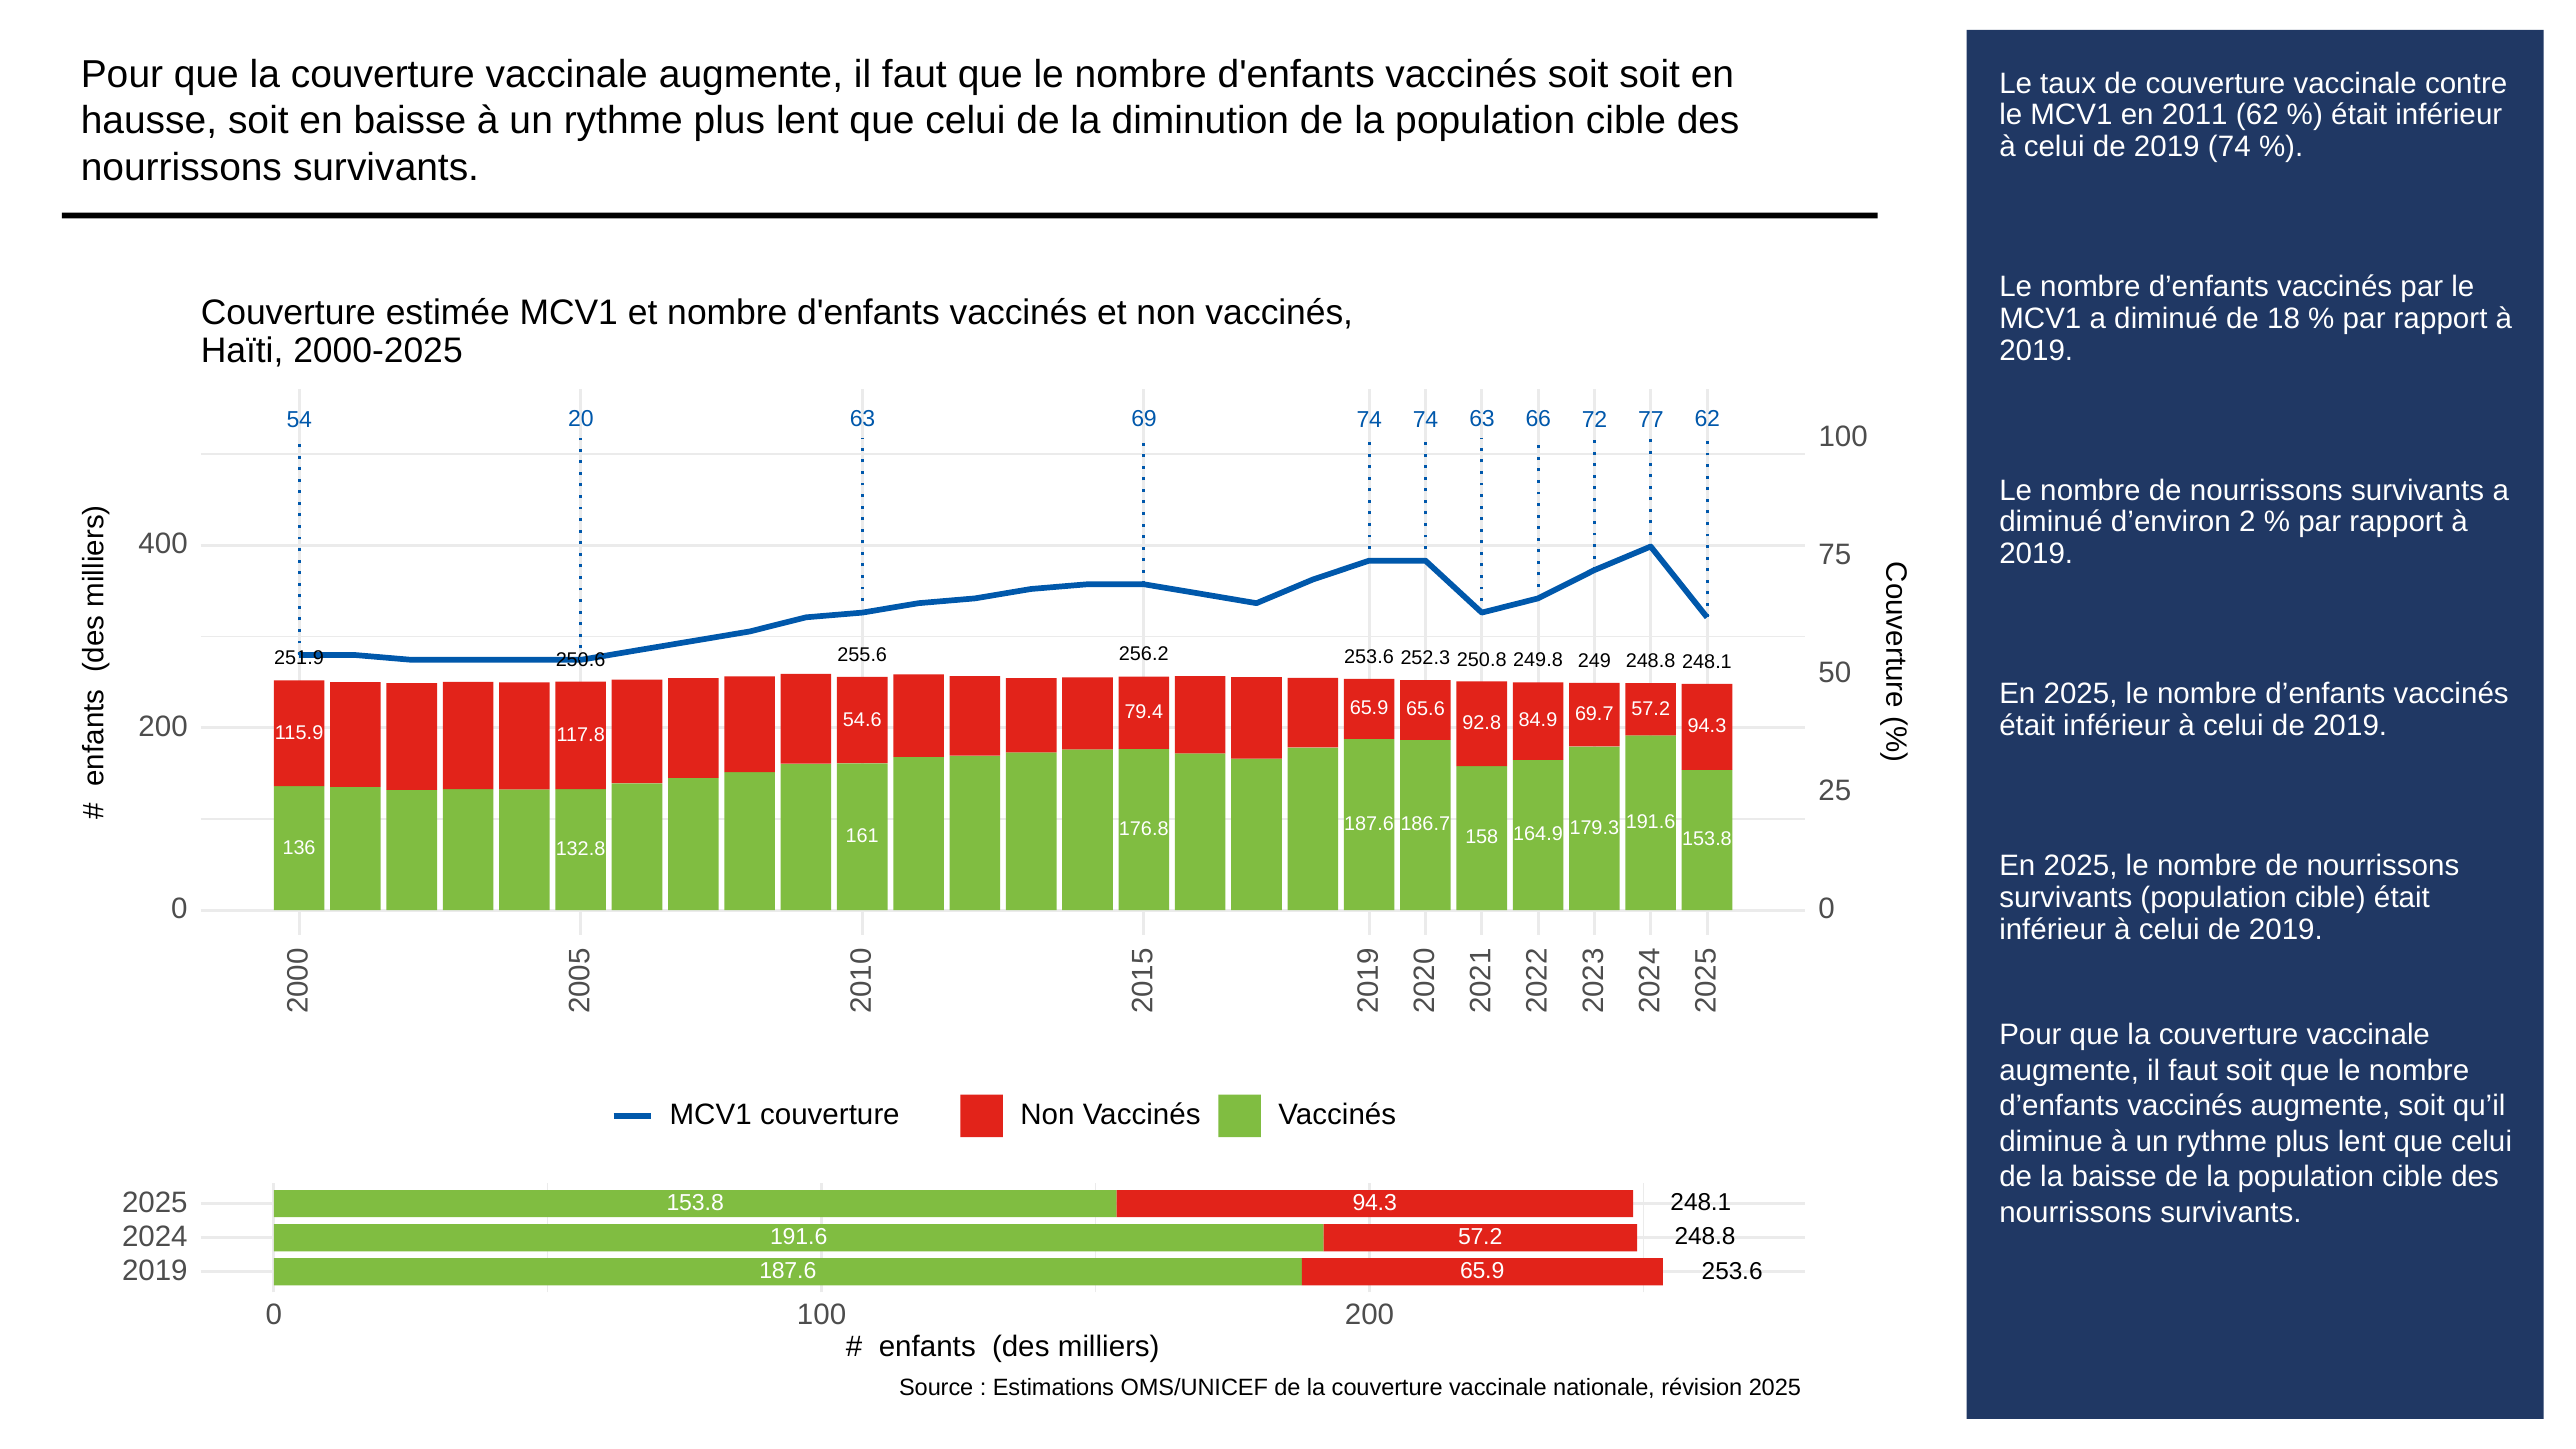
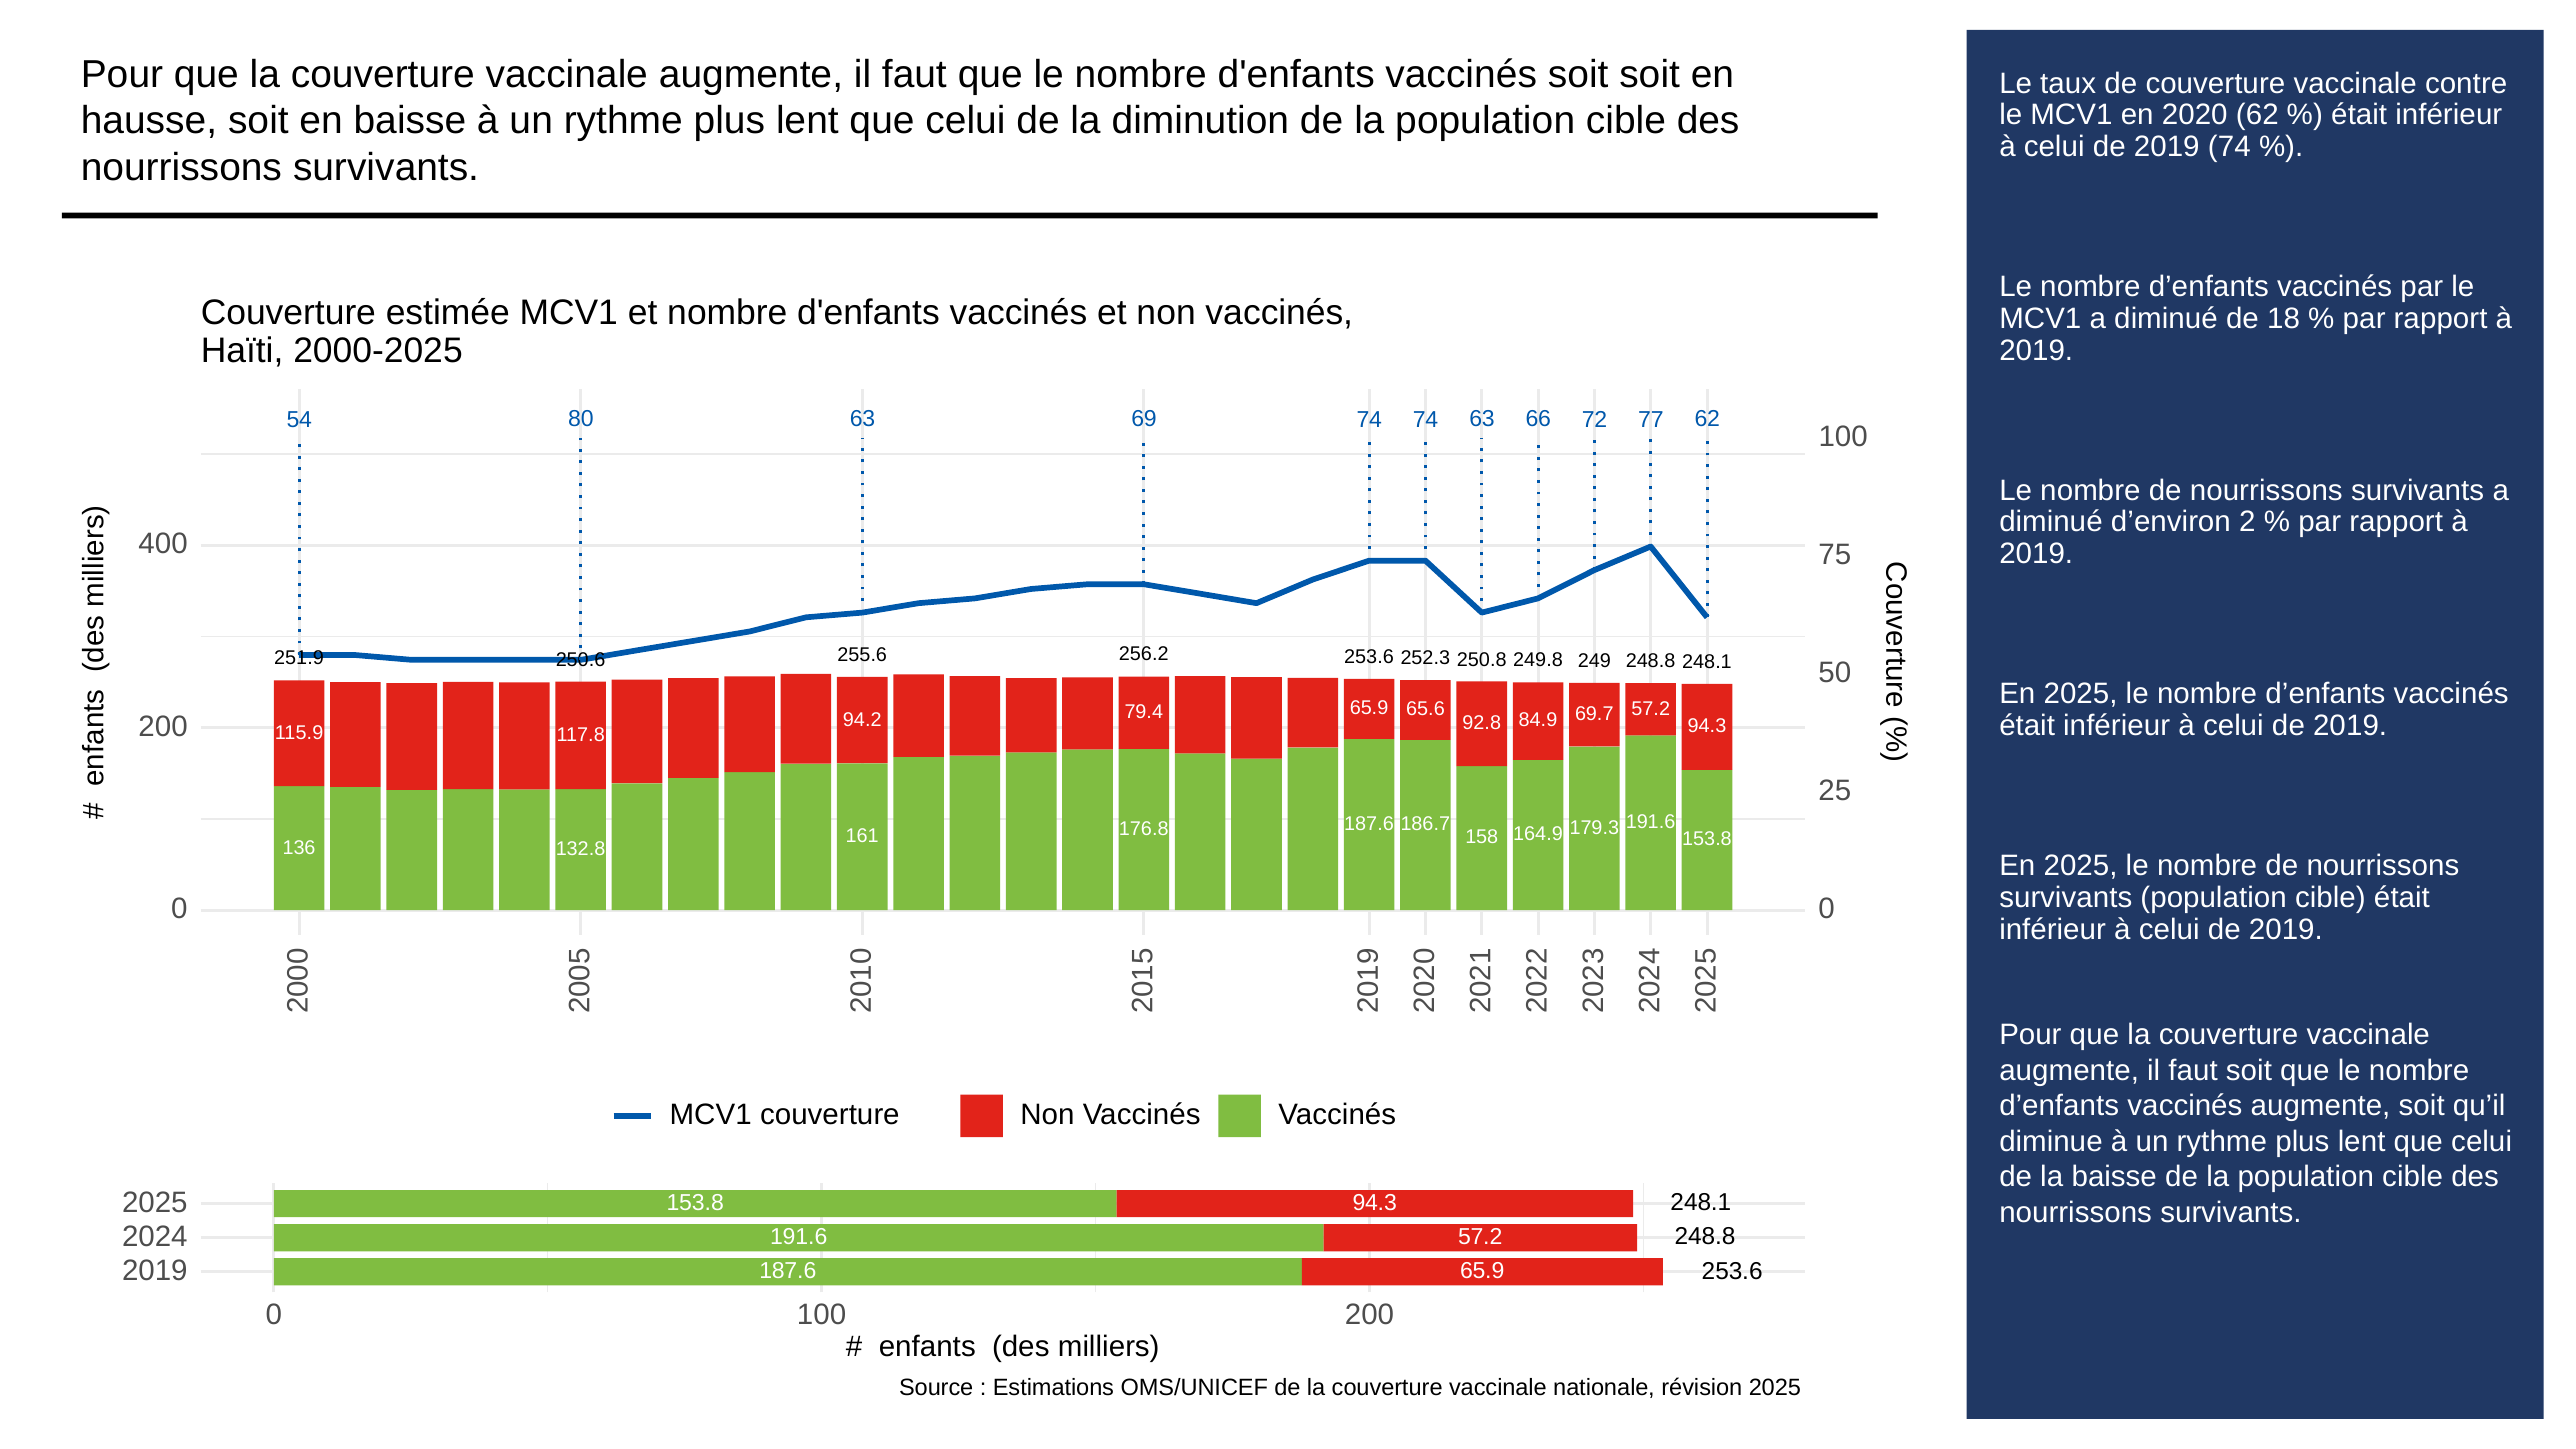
2011: 2011 -> 2020
20: 20 -> 80
54.6: 54.6 -> 94.2
